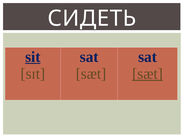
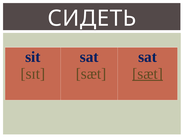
sit underline: present -> none
